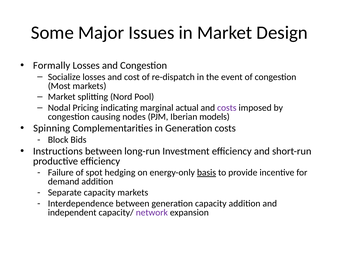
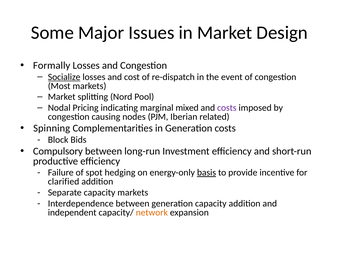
Socialize underline: none -> present
actual: actual -> mixed
models: models -> related
Instructions: Instructions -> Compulsory
demand: demand -> clarified
network colour: purple -> orange
